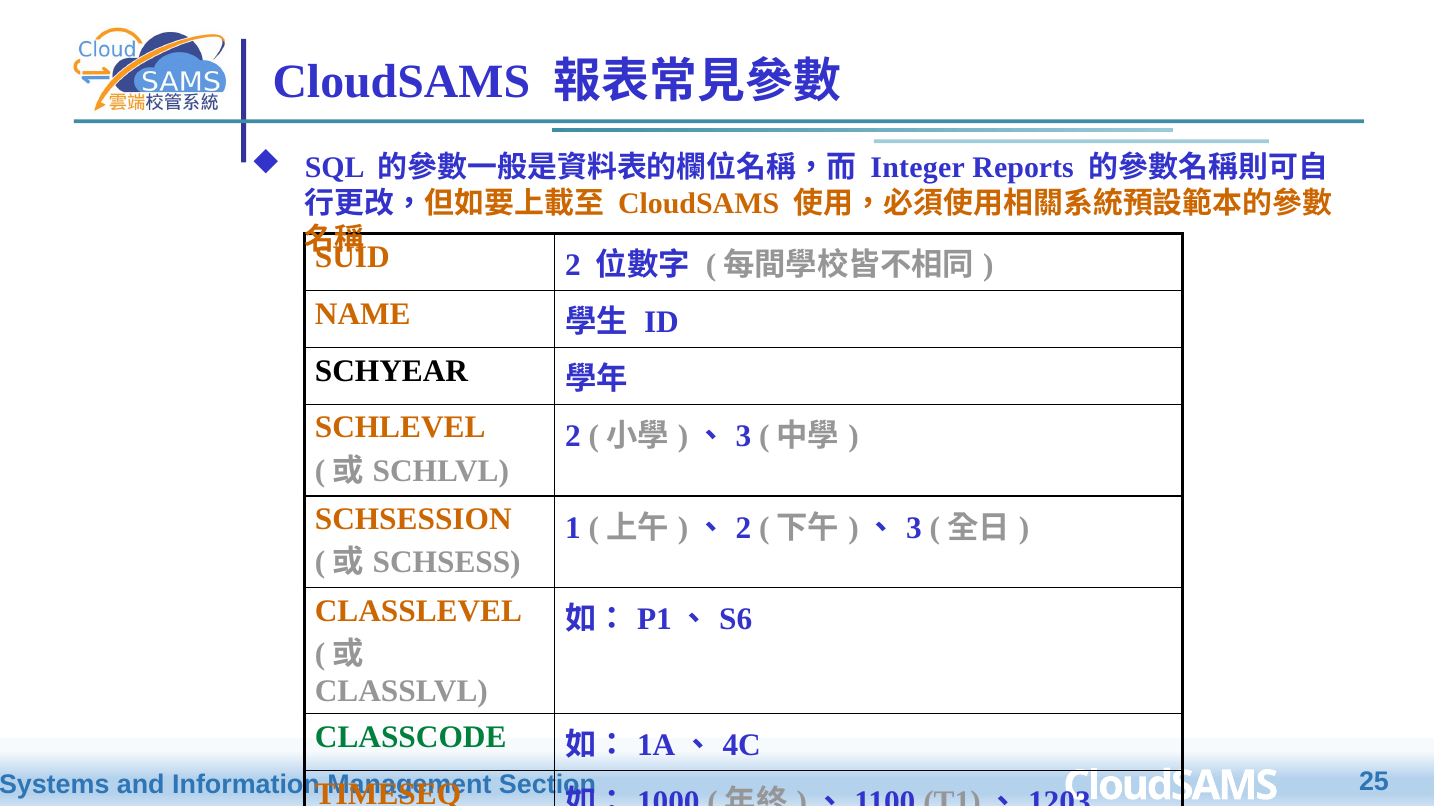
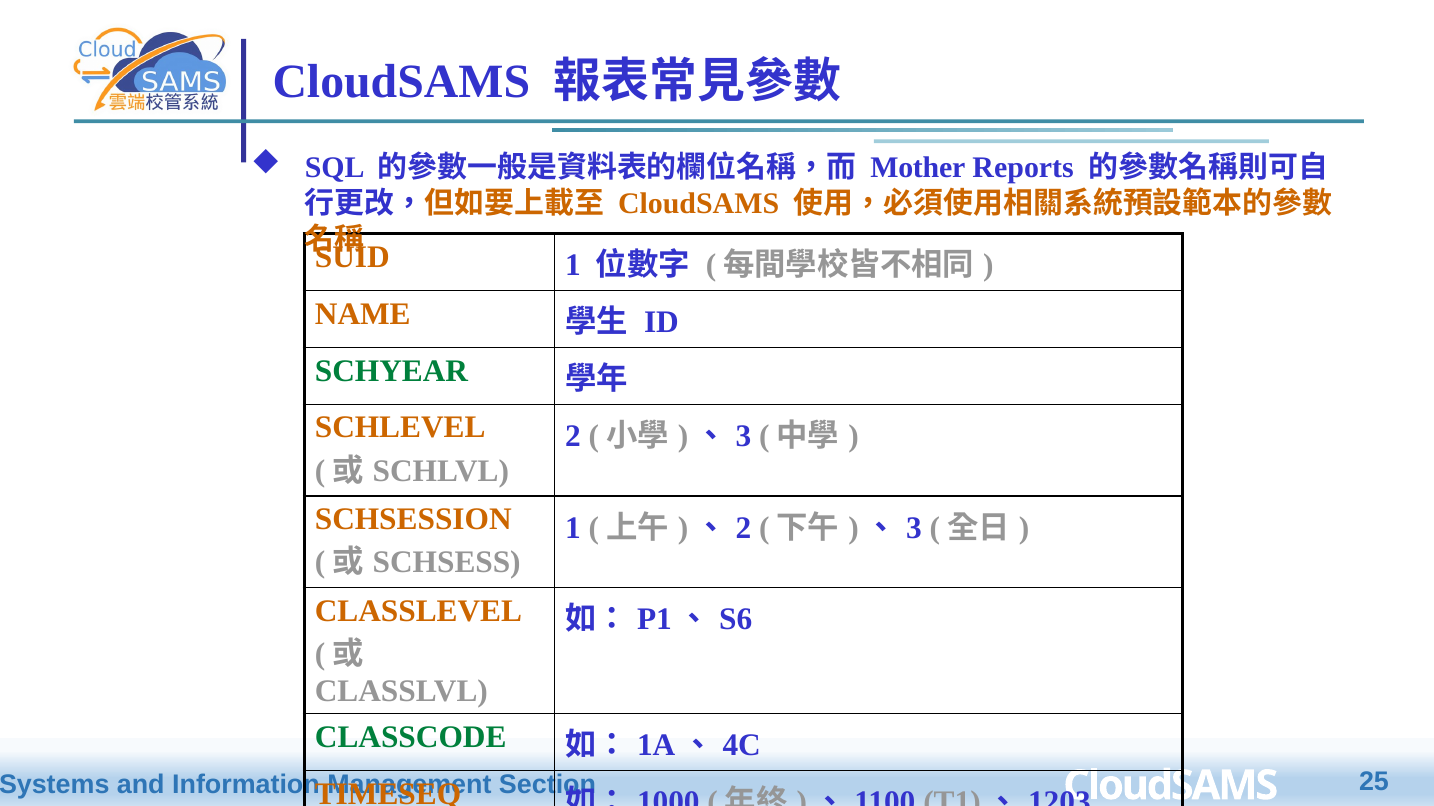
Integer: Integer -> Mother
2 at (573, 266): 2 -> 1
SCHYEAR colour: black -> green
